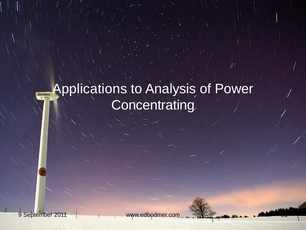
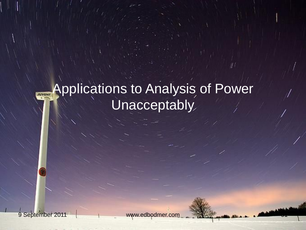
Concentrating: Concentrating -> Unacceptably
